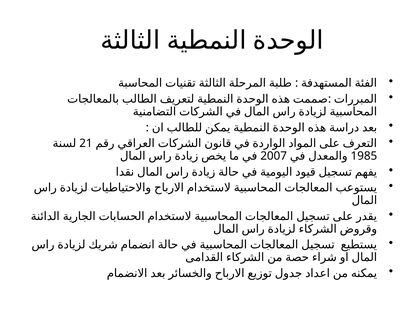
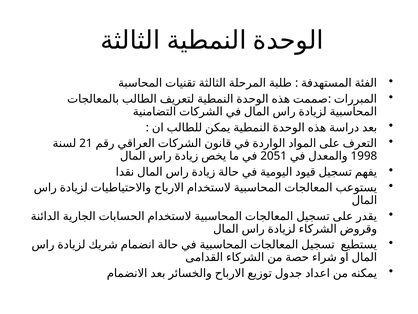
2007: 2007 -> 2051
1985: 1985 -> 1998
